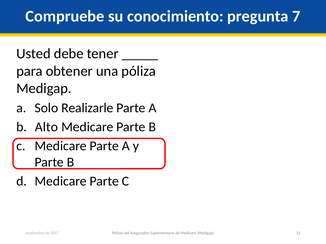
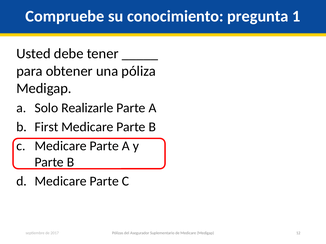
7: 7 -> 1
Alto: Alto -> First
